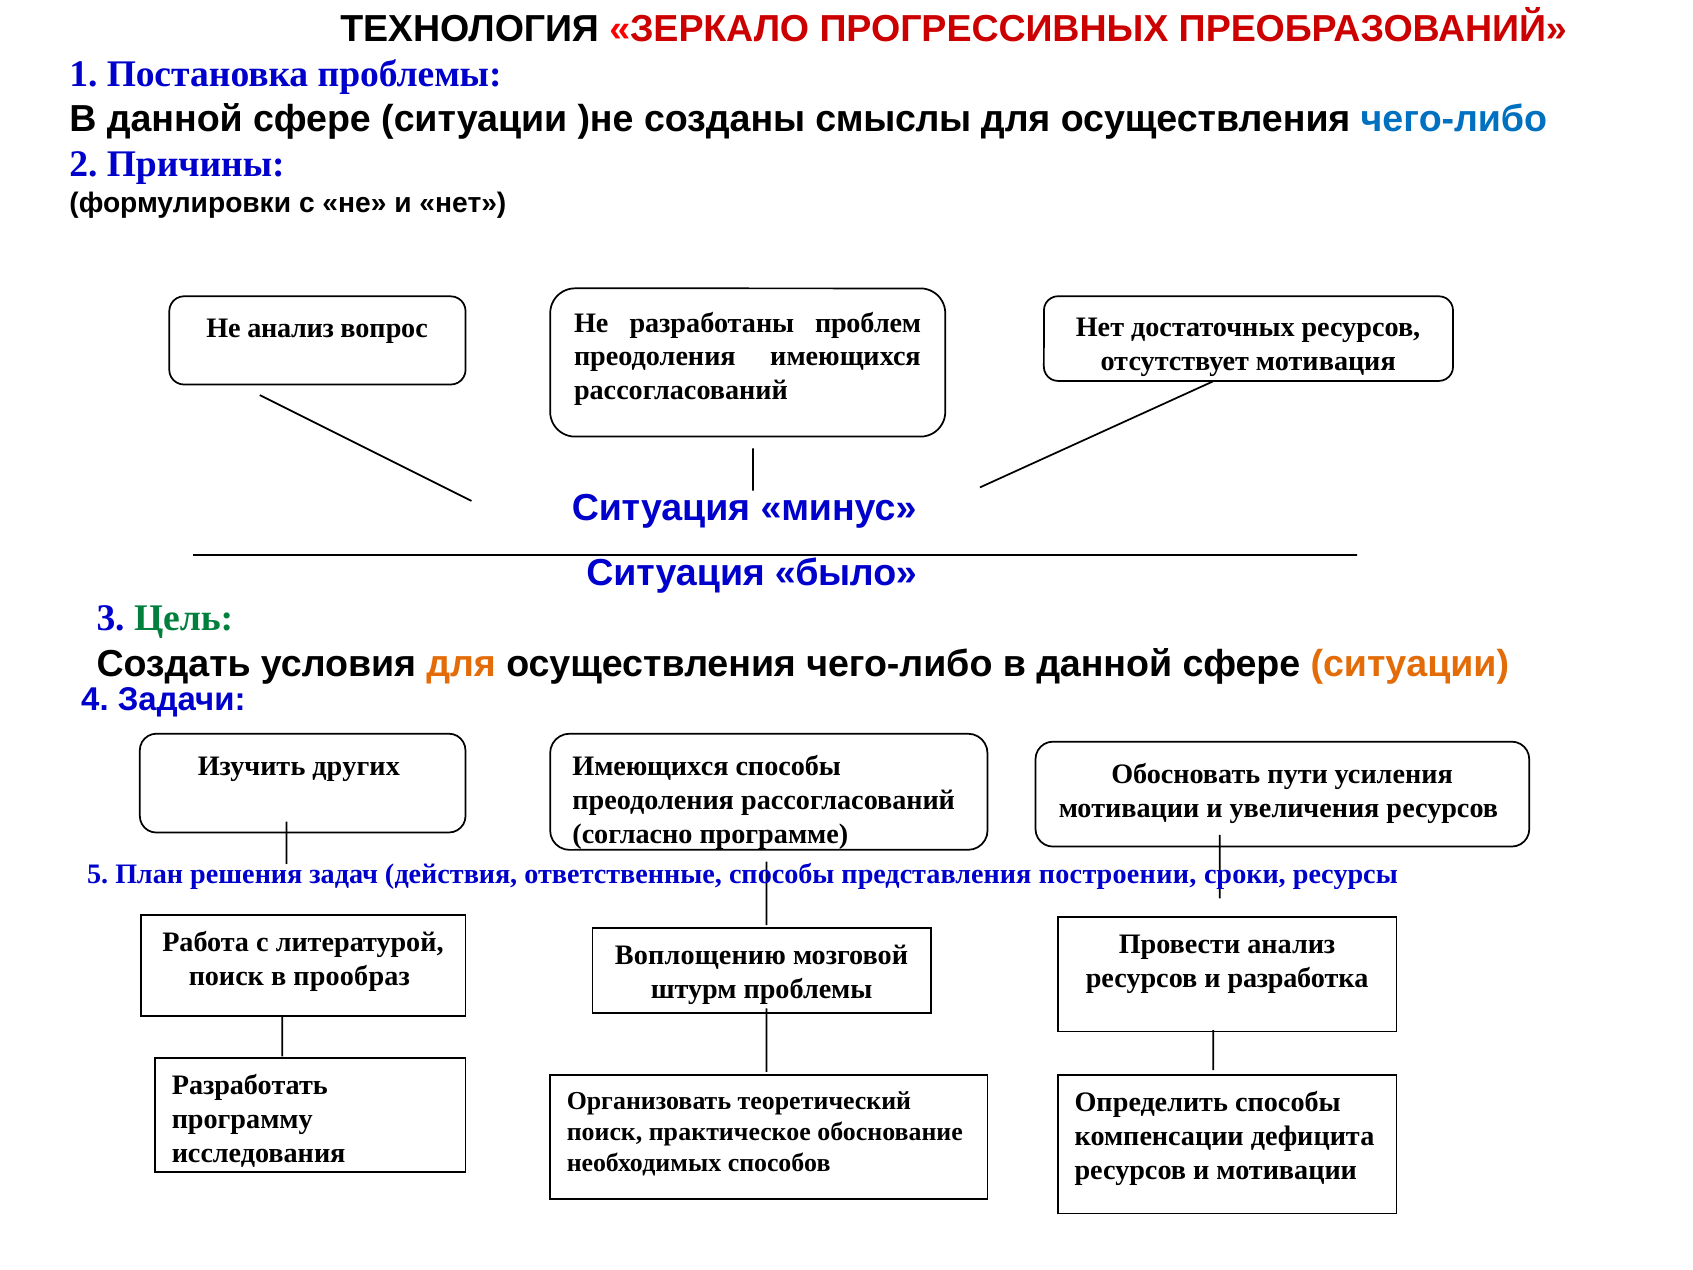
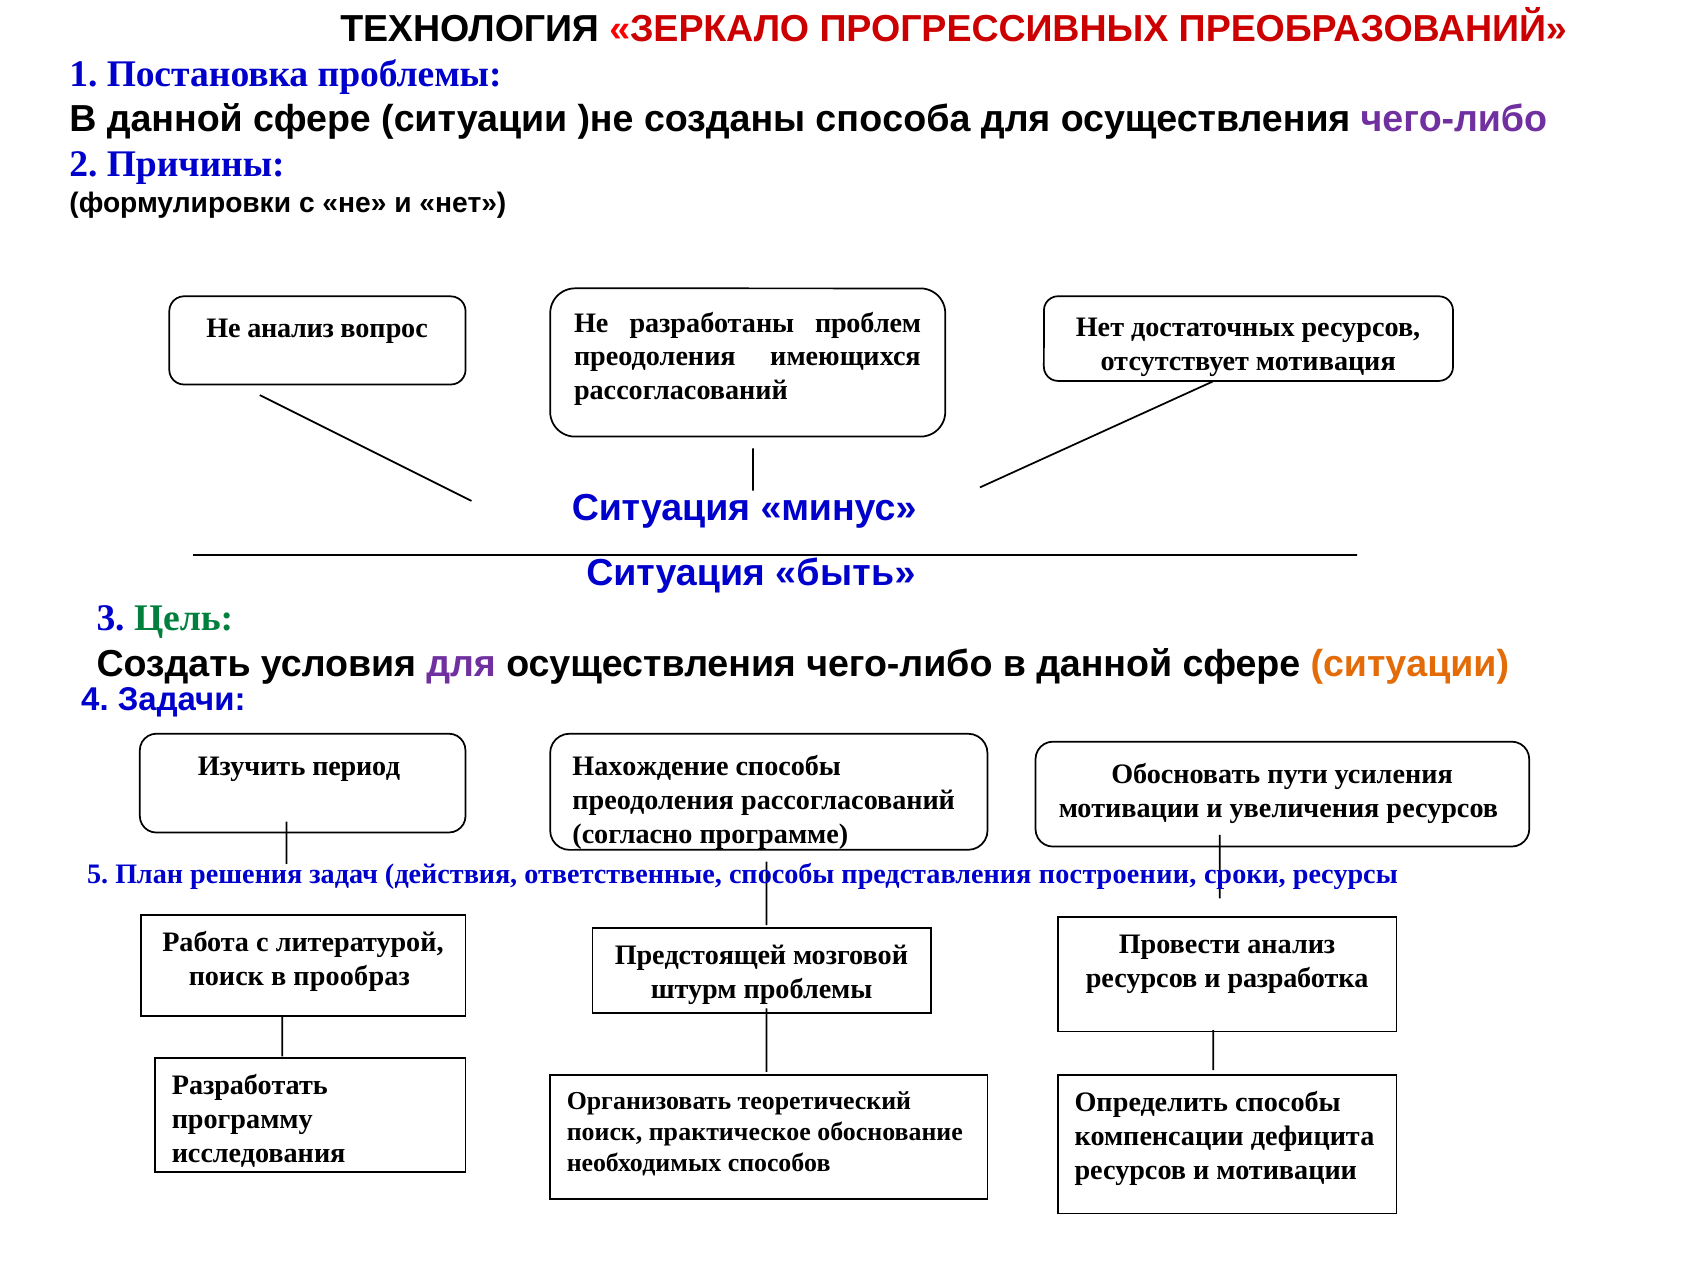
смыслы: смыслы -> способа
чего-либо at (1454, 119) colour: blue -> purple
было: было -> быть
для at (461, 664) colour: orange -> purple
других: других -> период
Имеющихся at (651, 766): Имеющихся -> Нахождение
Воплощению: Воплощению -> Предстоящей
